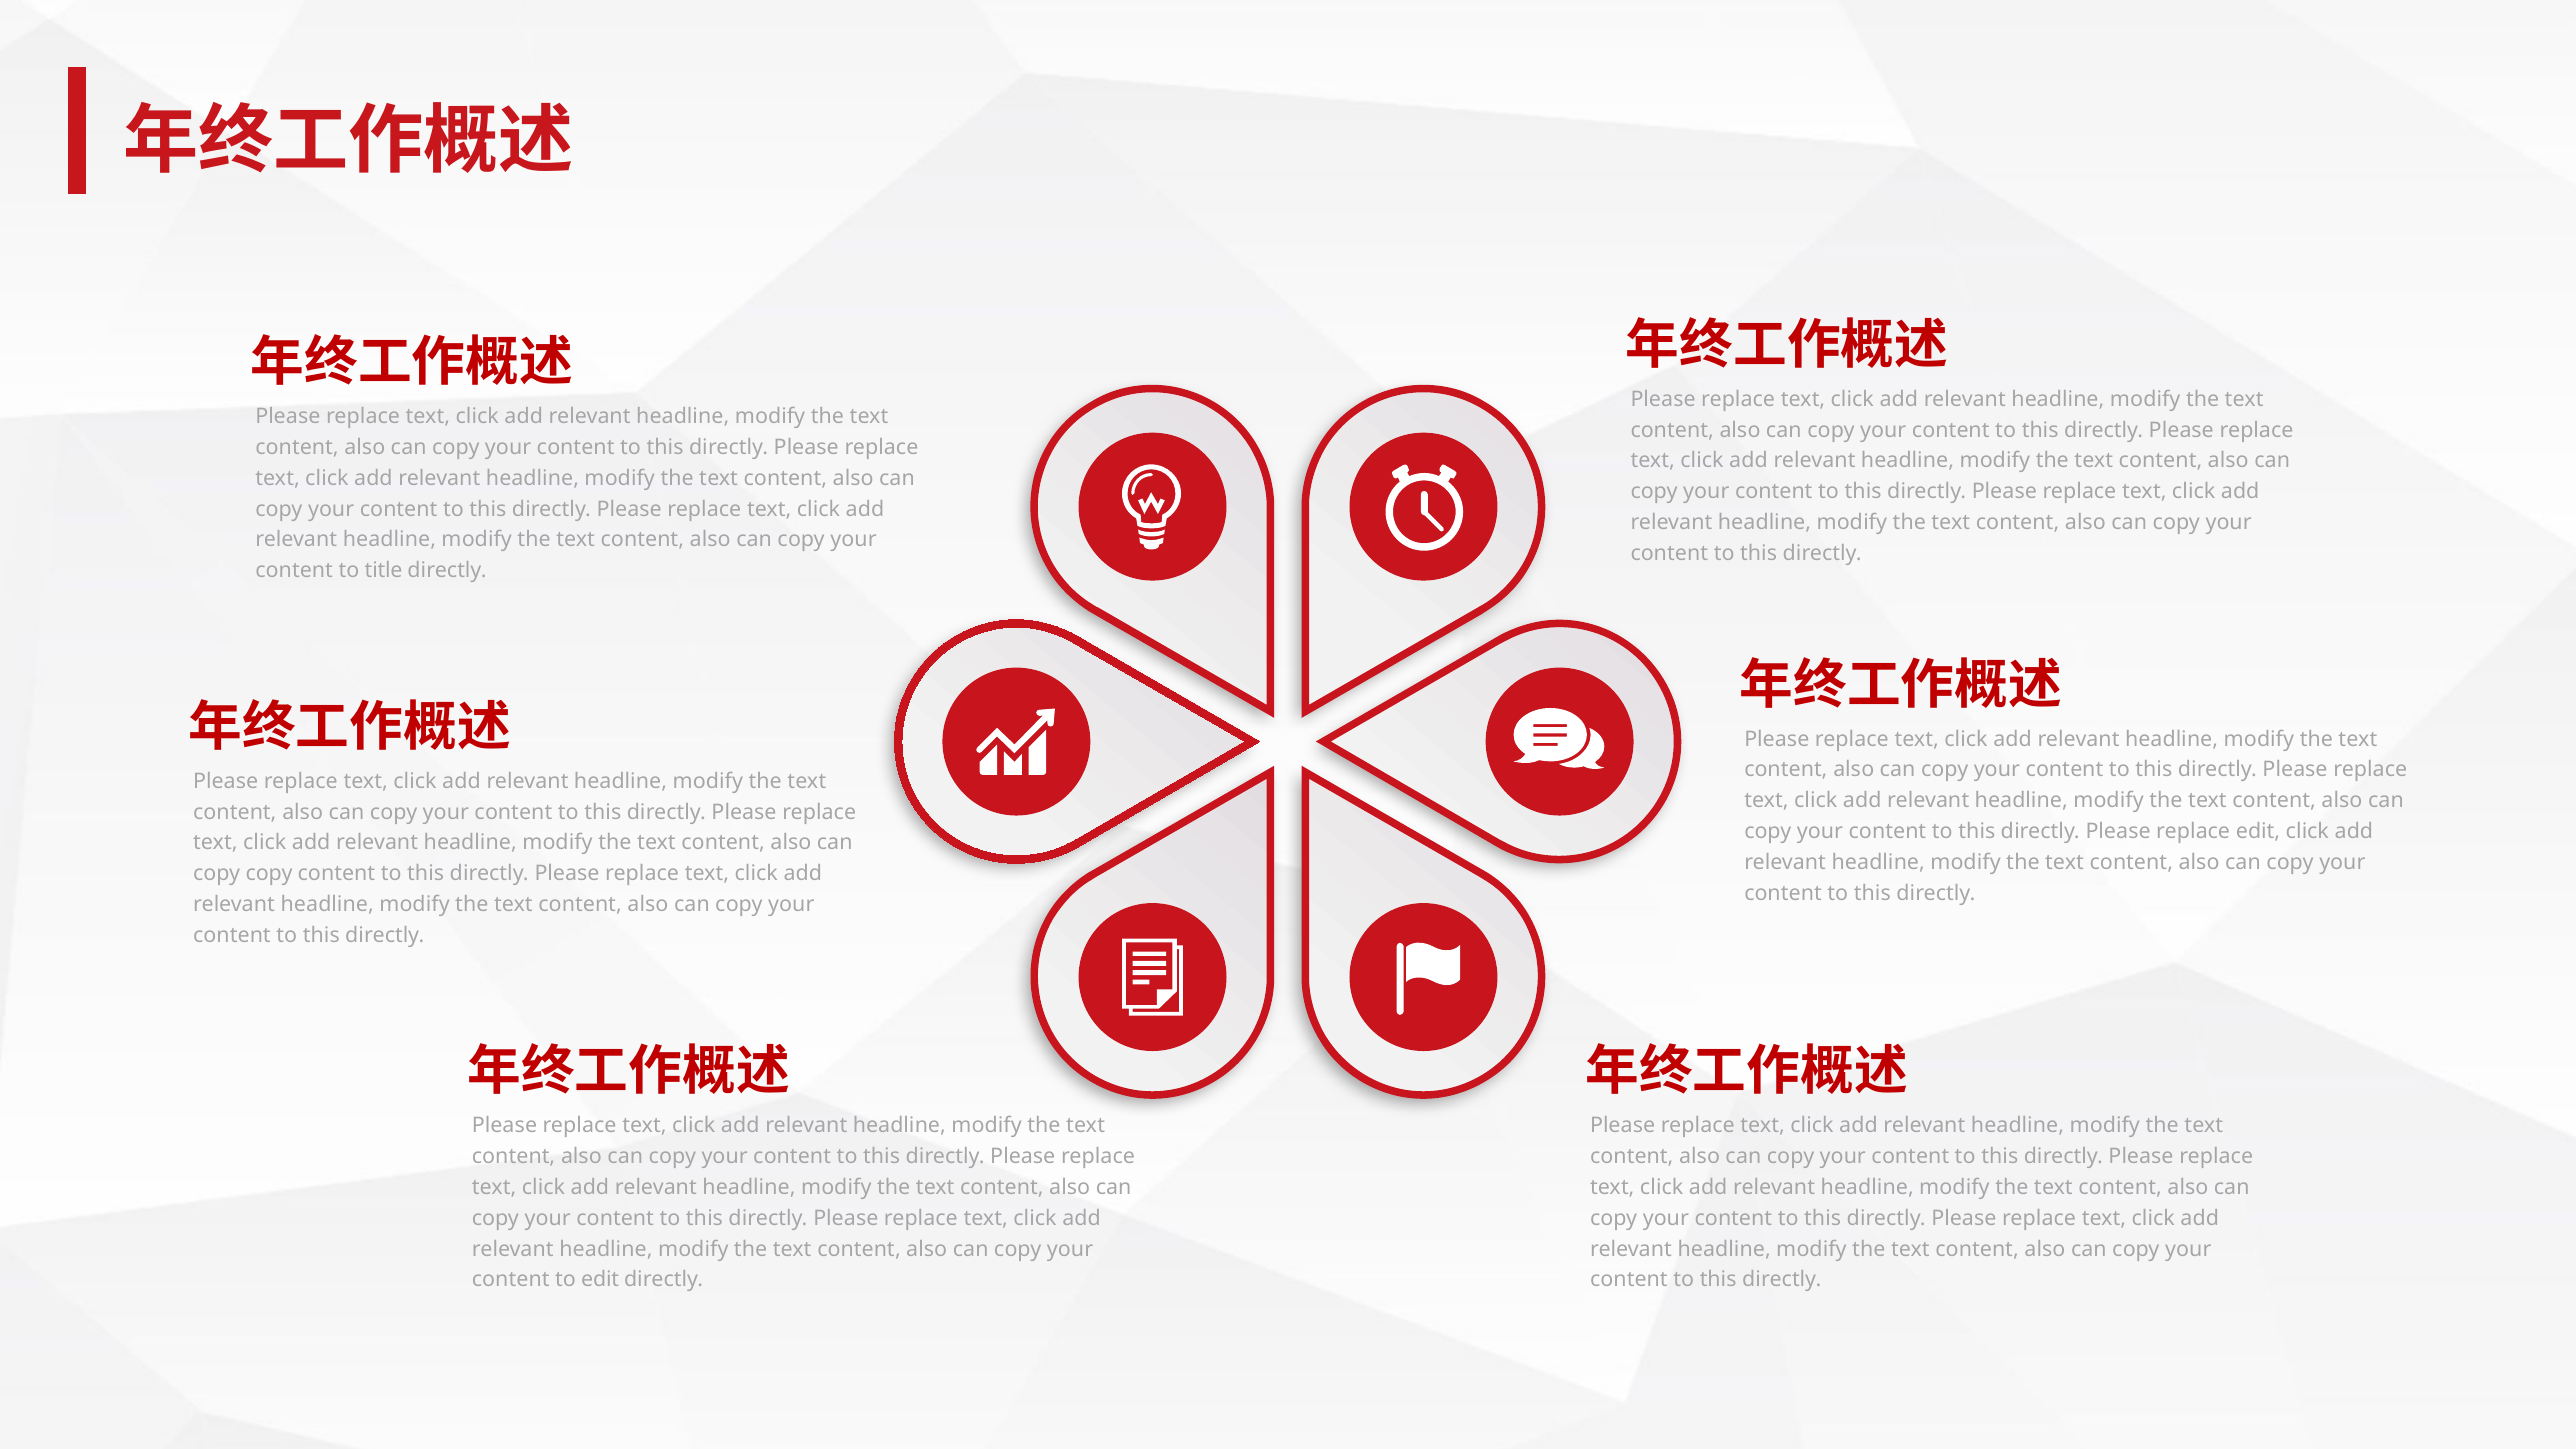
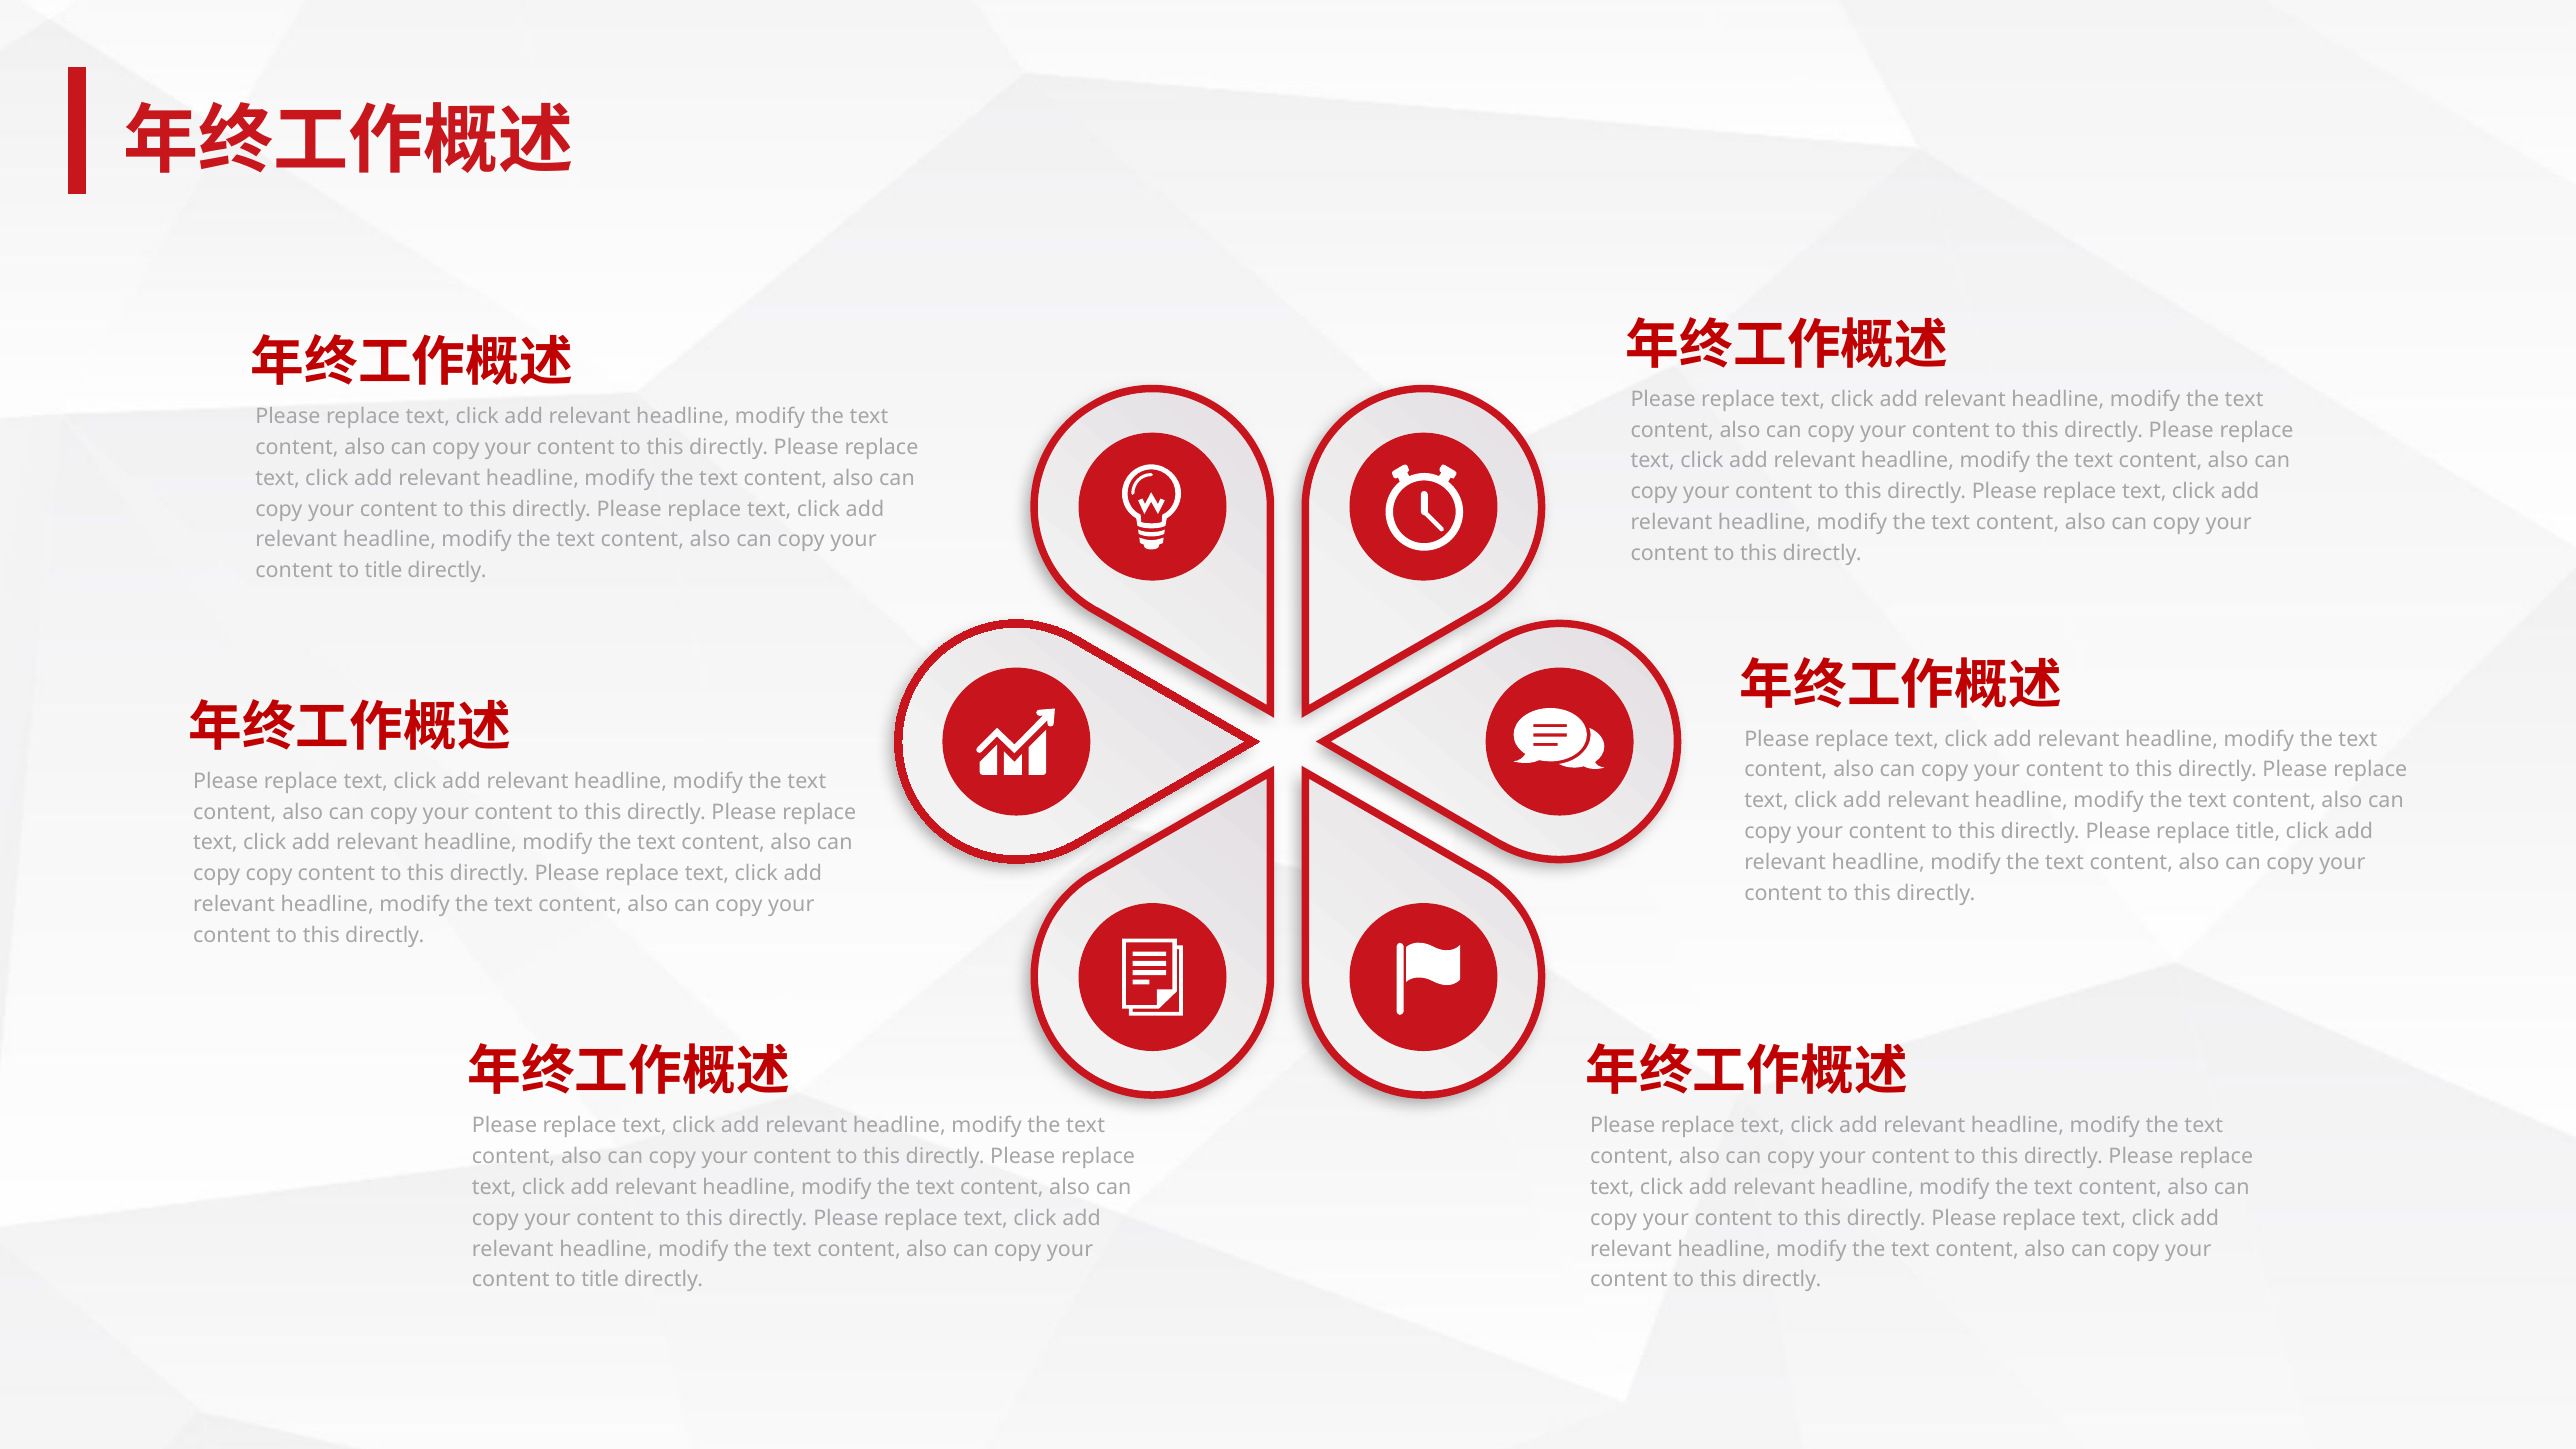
replace edit: edit -> title
edit at (600, 1280): edit -> title
